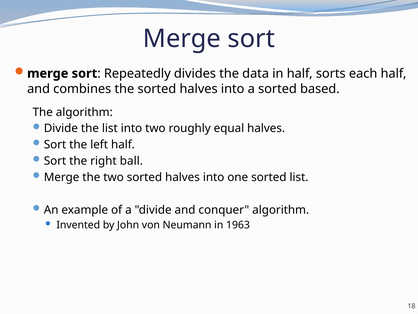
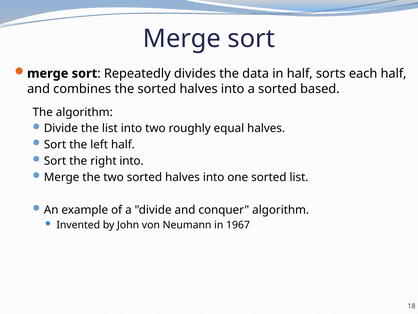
right ball: ball -> into
1963: 1963 -> 1967
